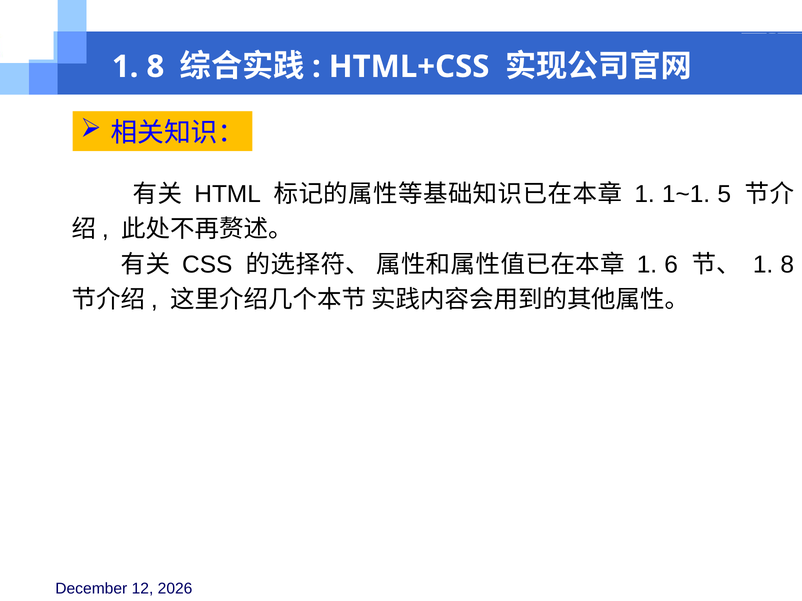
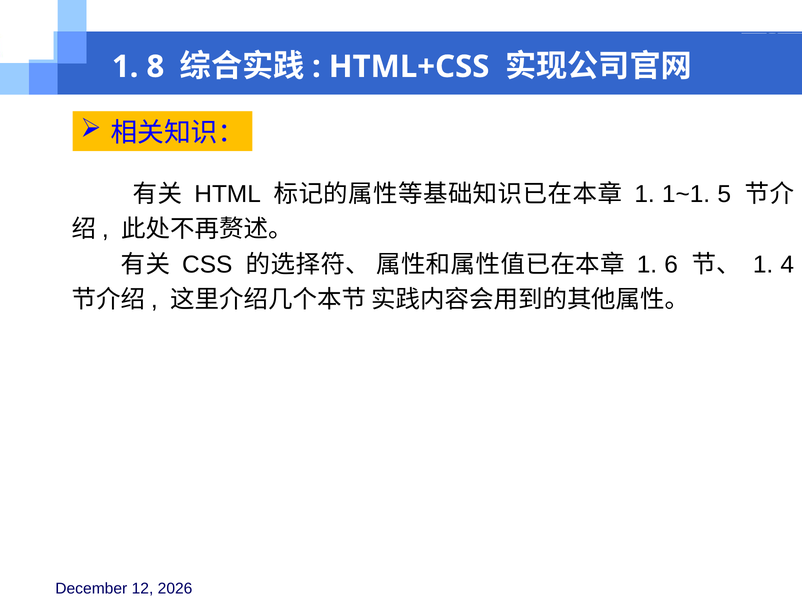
8 at (787, 265): 8 -> 4
